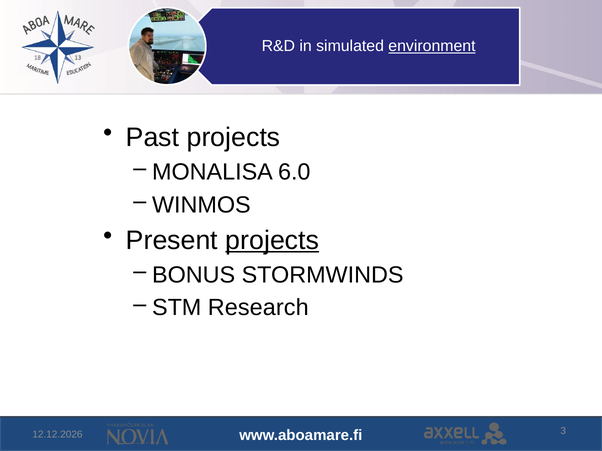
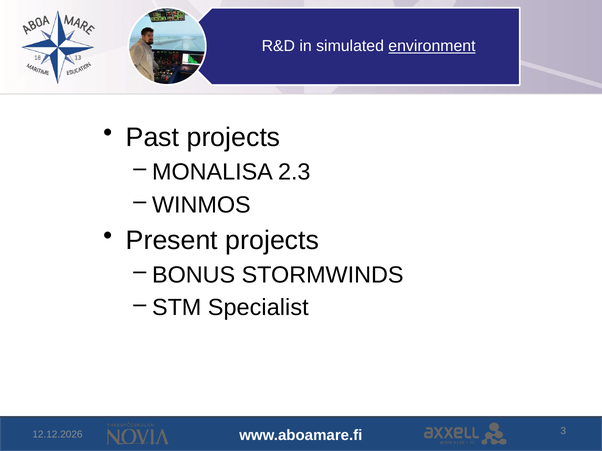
6.0: 6.0 -> 2.3
projects at (272, 241) underline: present -> none
Research: Research -> Specialist
